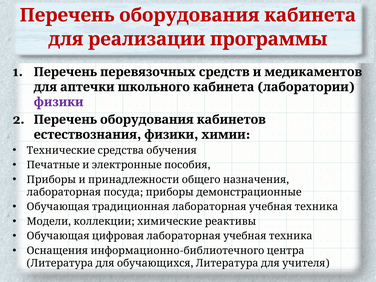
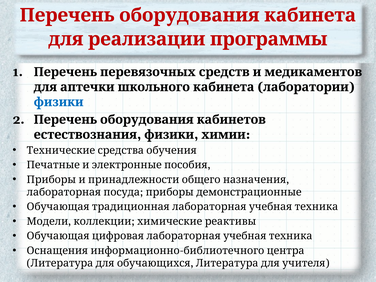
физики at (59, 102) colour: purple -> blue
